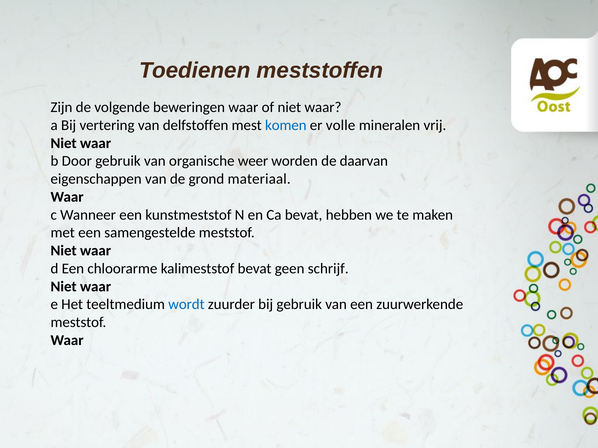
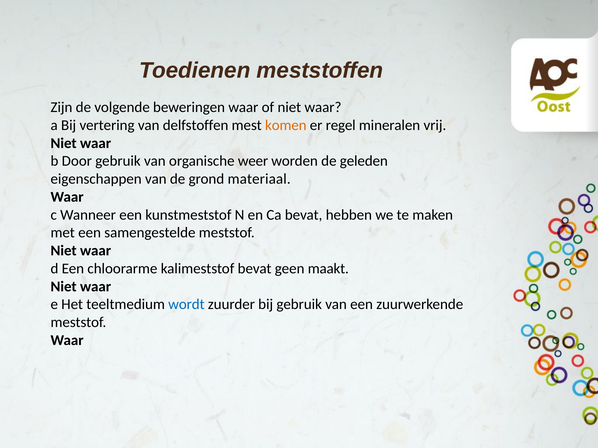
komen colour: blue -> orange
volle: volle -> regel
daarvan: daarvan -> geleden
schrijf: schrijf -> maakt
